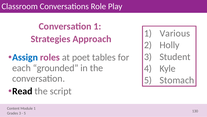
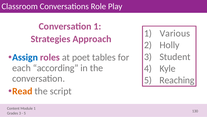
grounded: grounded -> according
Stomach: Stomach -> Reaching
Read colour: black -> orange
